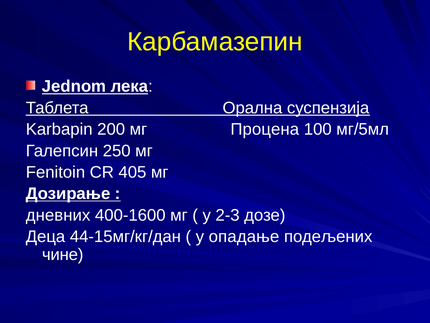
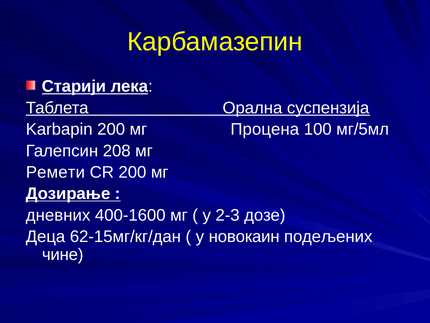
Jednom: Jednom -> Старији
250: 250 -> 208
Fenitoin: Fenitoin -> Ремети
CR 405: 405 -> 200
44-15мг/кг/дан: 44-15мг/кг/дан -> 62-15мг/кг/дан
опадање: опадање -> новокаин
